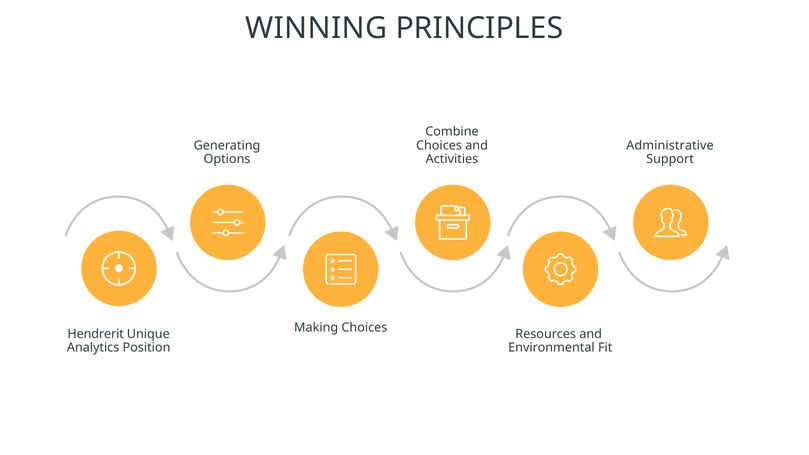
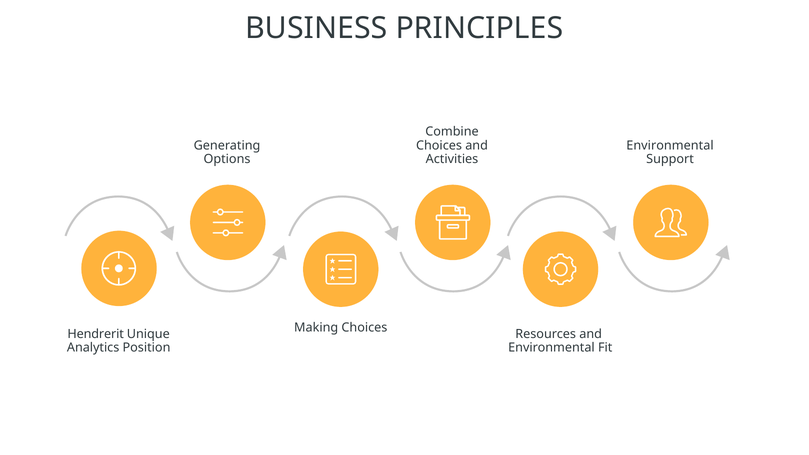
WINNING: WINNING -> BUSINESS
Administrative at (670, 145): Administrative -> Environmental
